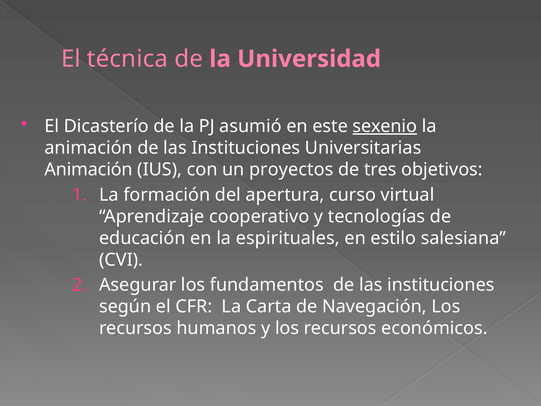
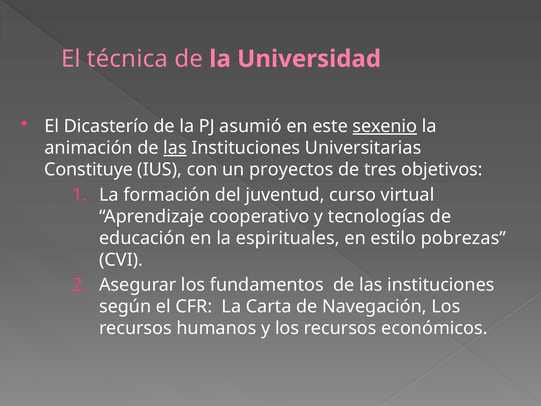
las at (175, 148) underline: none -> present
Animación at (89, 169): Animación -> Constituye
apertura: apertura -> juventud
salesiana: salesiana -> pobrezas
